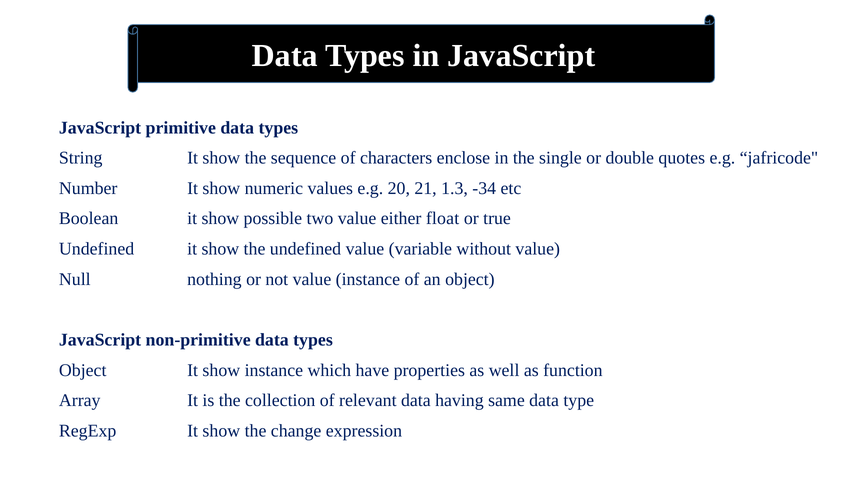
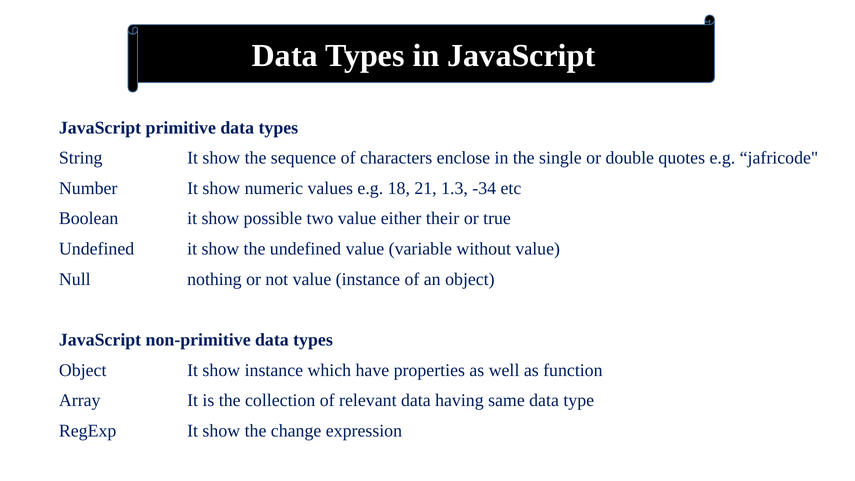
20: 20 -> 18
float: float -> their
